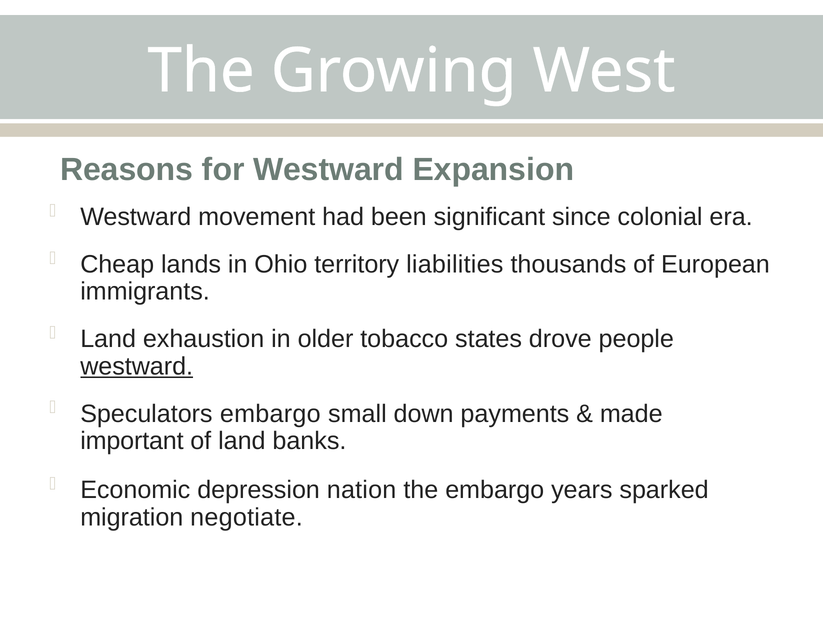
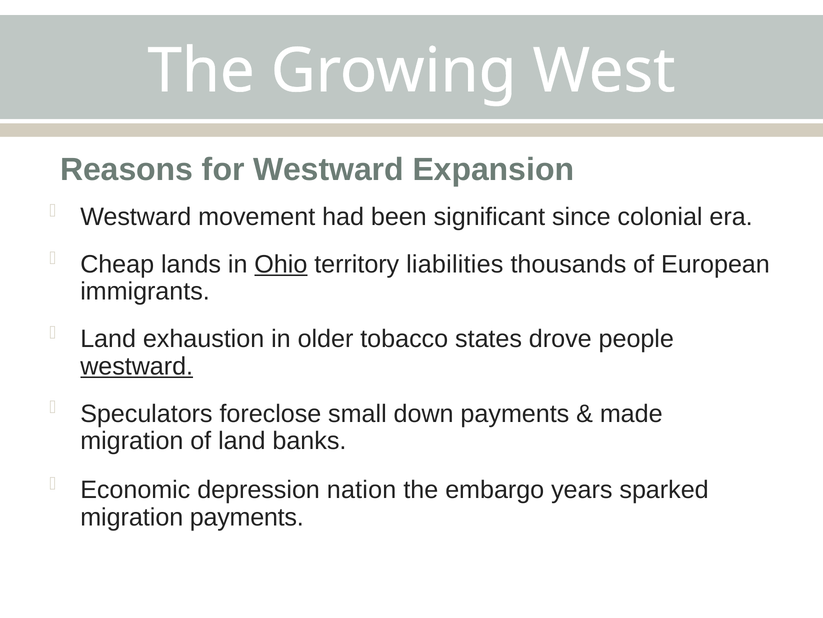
Ohio underline: none -> present
Speculators embargo: embargo -> foreclose
important at (132, 440): important -> migration
migration negotiate: negotiate -> payments
